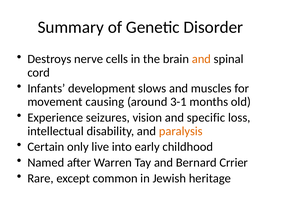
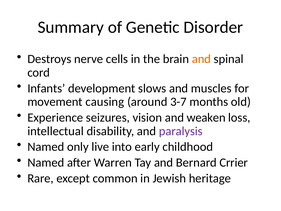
3-1: 3-1 -> 3-7
specific: specific -> weaken
paralysis colour: orange -> purple
Certain at (46, 147): Certain -> Named
